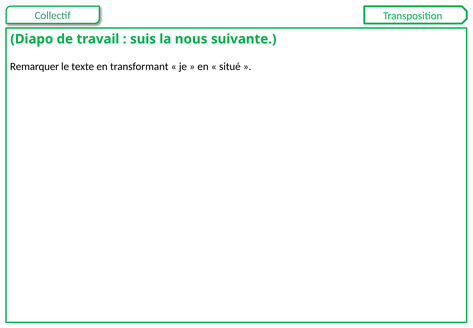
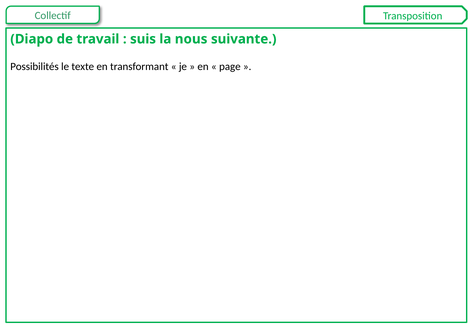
Remarquer: Remarquer -> Possibilités
situé: situé -> page
